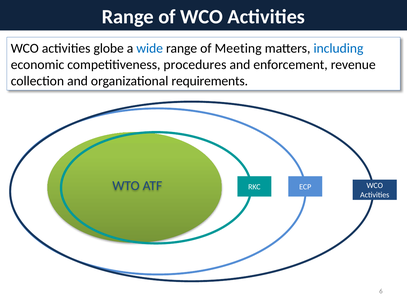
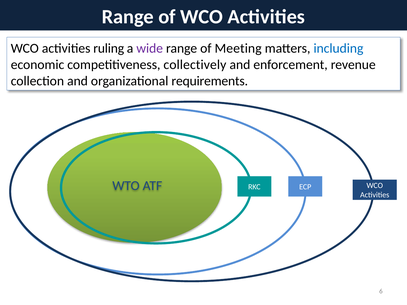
globe: globe -> ruling
wide colour: blue -> purple
procedures: procedures -> collectively
